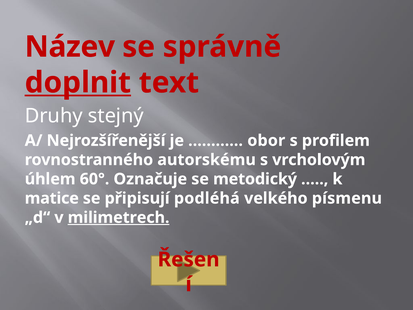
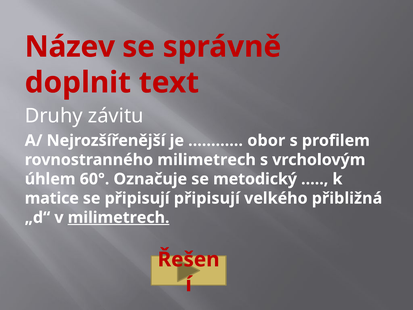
doplnit underline: present -> none
stejný: stejný -> závitu
rovnostranného autorskému: autorskému -> milimetrech
připisují podléhá: podléhá -> připisují
písmenu: písmenu -> přibližná
